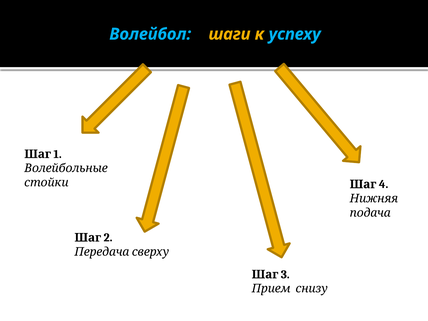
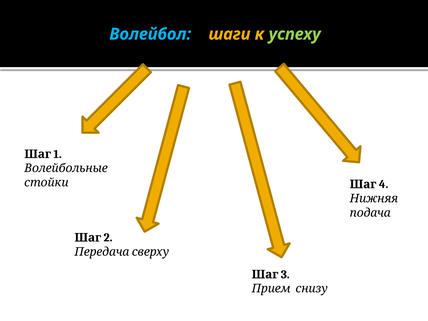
успеху colour: light blue -> light green
